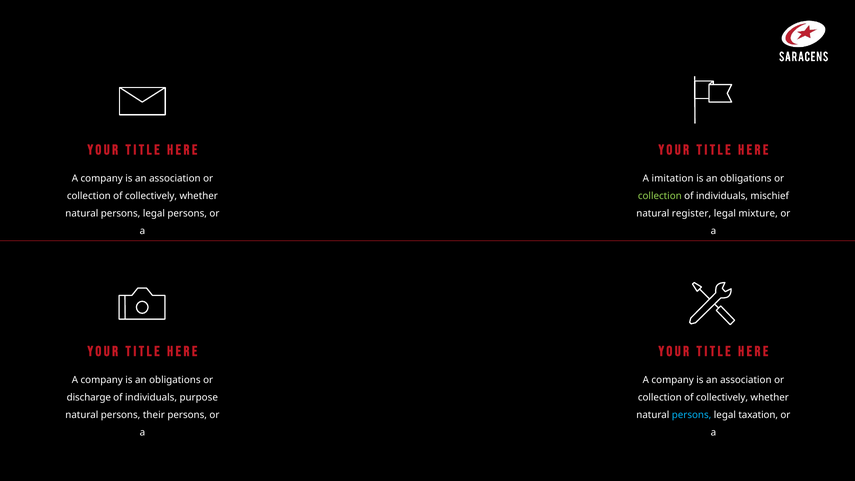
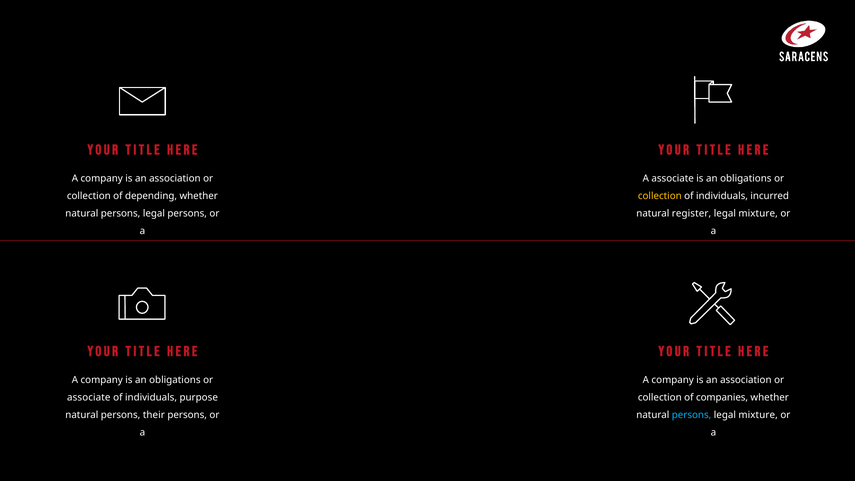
A imitation: imitation -> associate
collectively at (151, 196): collectively -> depending
collection at (660, 196) colour: light green -> yellow
mischief: mischief -> incurred
discharge at (89, 398): discharge -> associate
collectively at (722, 398): collectively -> companies
taxation at (758, 415): taxation -> mixture
